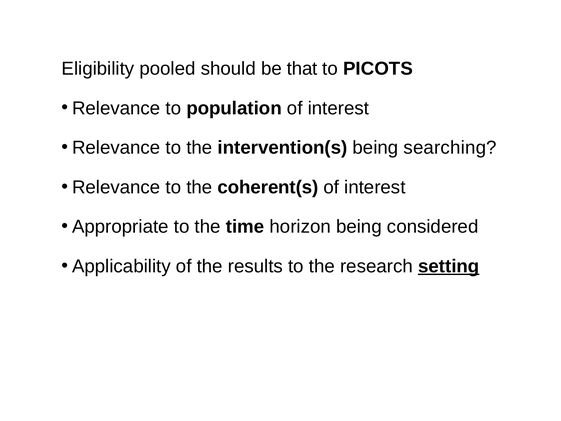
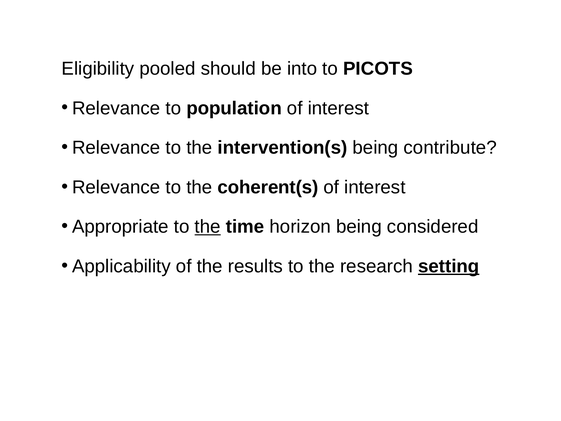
that: that -> into
searching: searching -> contribute
the at (208, 227) underline: none -> present
